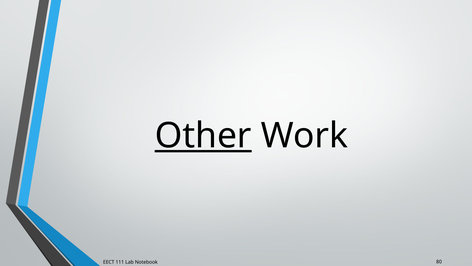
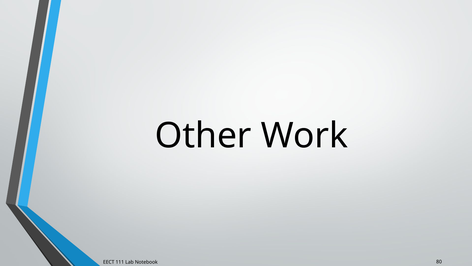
Other underline: present -> none
